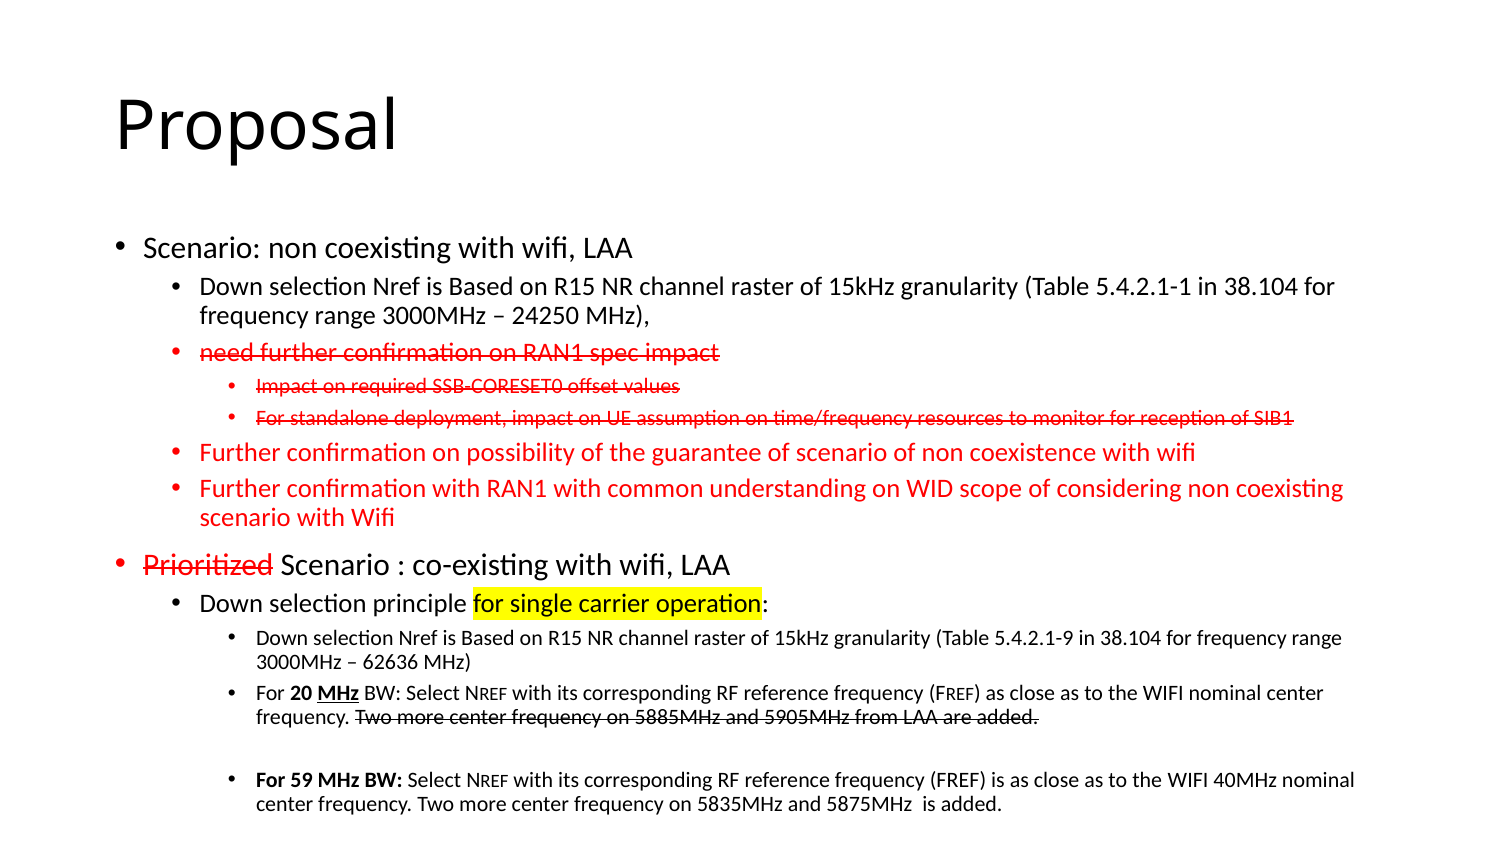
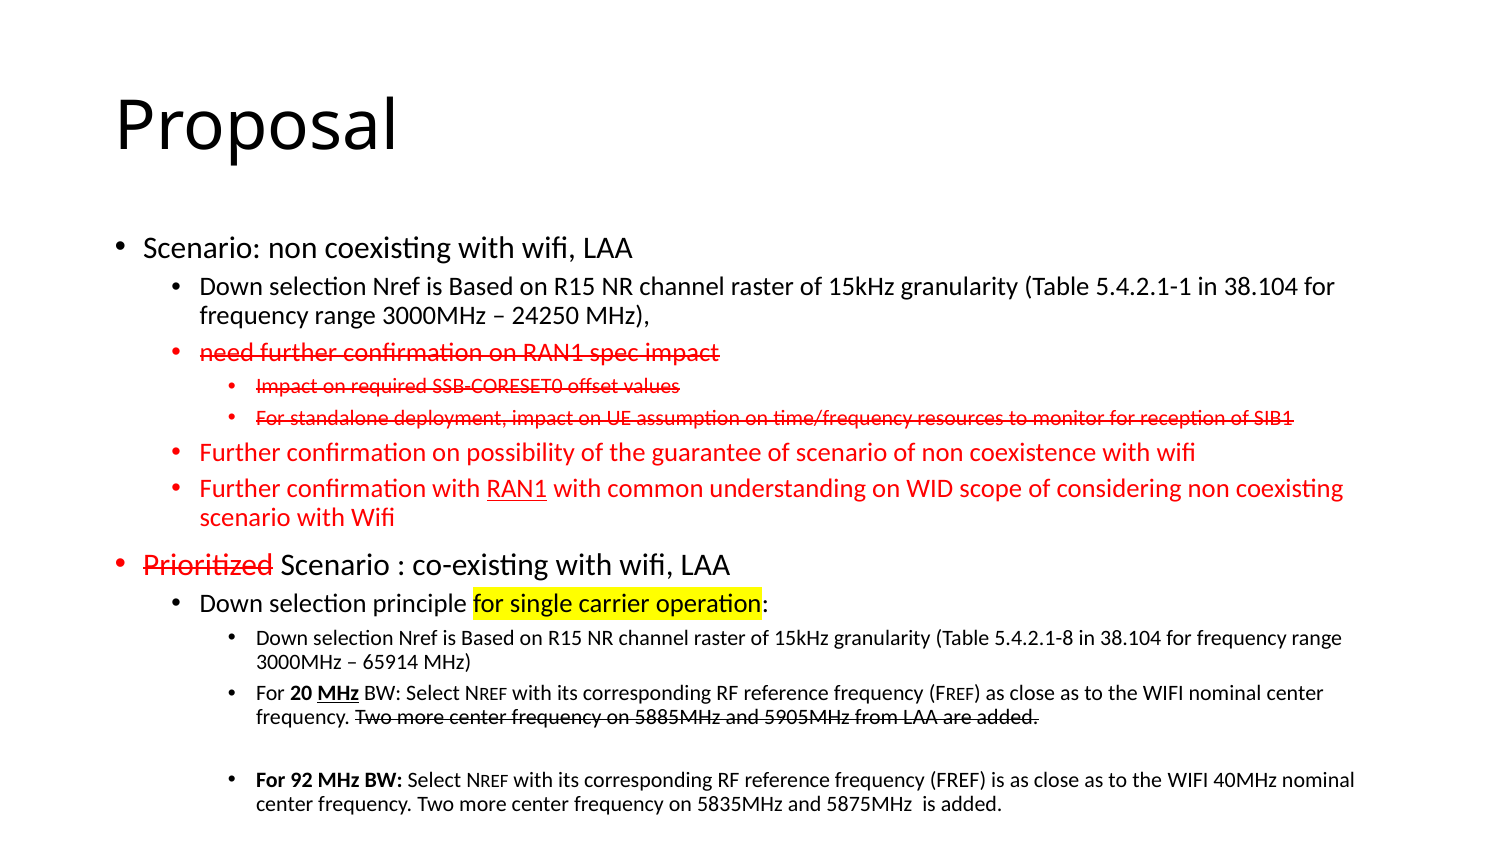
RAN1 at (517, 489) underline: none -> present
5.4.2.1-9: 5.4.2.1-9 -> 5.4.2.1-8
62636: 62636 -> 65914
59: 59 -> 92
